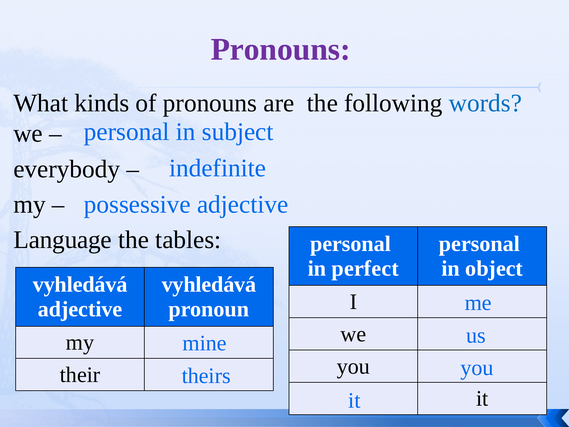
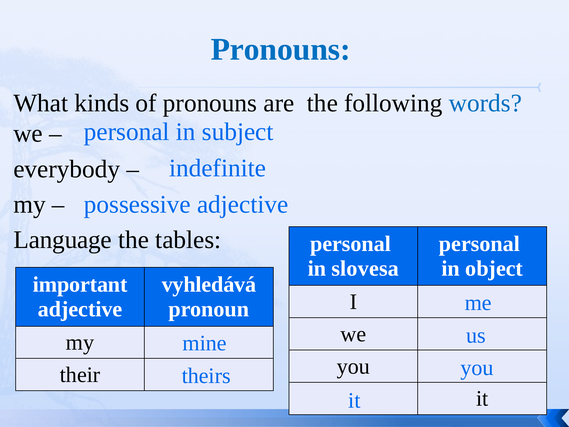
Pronouns at (281, 49) colour: purple -> blue
perfect: perfect -> slovesa
vyhledává at (80, 284): vyhledává -> important
